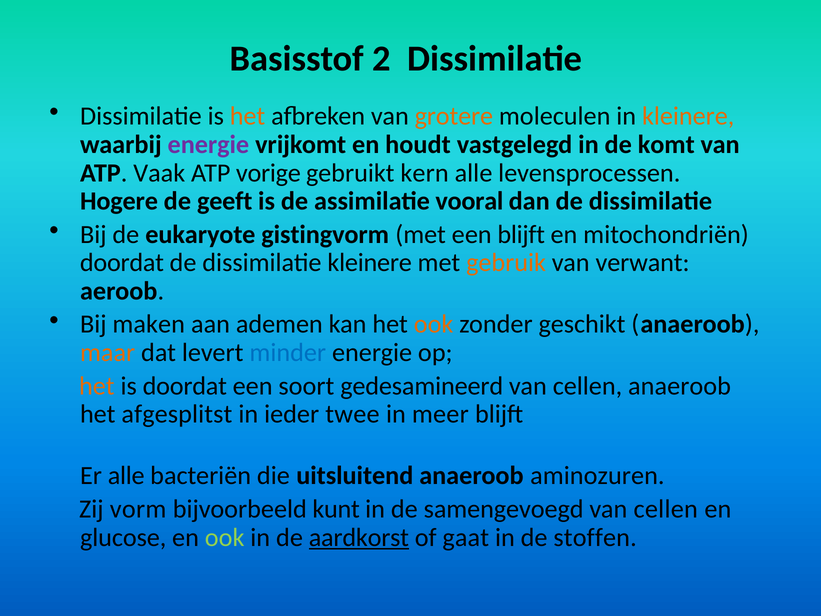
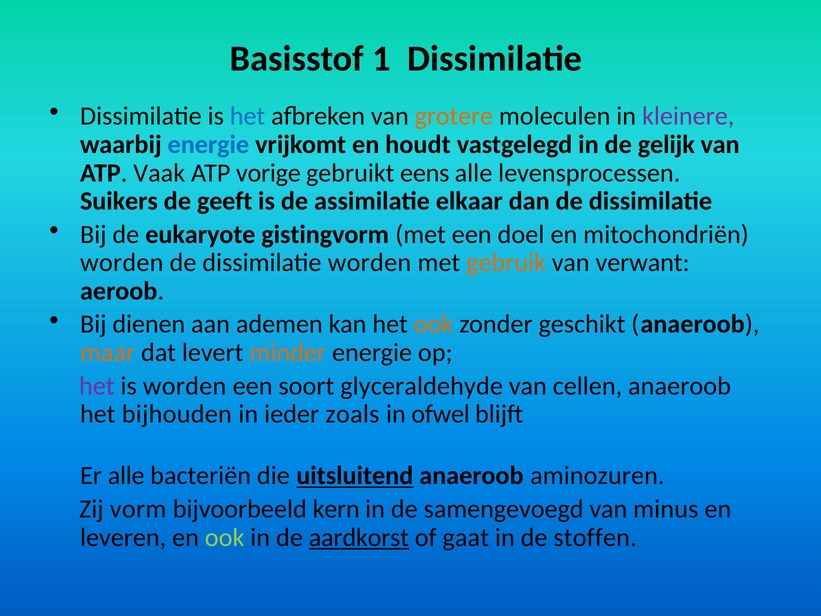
2: 2 -> 1
het at (247, 116) colour: orange -> blue
kleinere at (688, 116) colour: orange -> purple
energie at (208, 144) colour: purple -> blue
komt: komt -> gelijk
kern: kern -> eens
Hogere: Hogere -> Suikers
vooral: vooral -> elkaar
een blijft: blijft -> doel
doordat at (122, 263): doordat -> worden
dissimilatie kleinere: kleinere -> worden
maken: maken -> dienen
minder colour: blue -> orange
het at (97, 386) colour: orange -> purple
is doordat: doordat -> worden
gedesamineerd: gedesamineerd -> glyceraldehyde
afgesplitst: afgesplitst -> bijhouden
twee: twee -> zoals
meer: meer -> ofwel
uitsluitend underline: none -> present
kunt: kunt -> kern
cellen at (666, 509): cellen -> minus
glucose: glucose -> leveren
